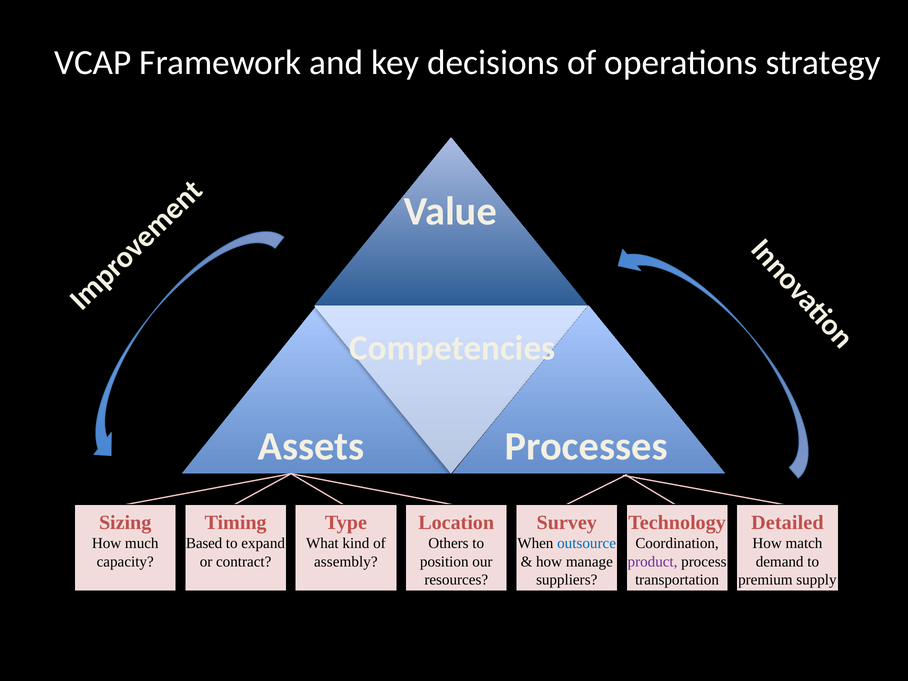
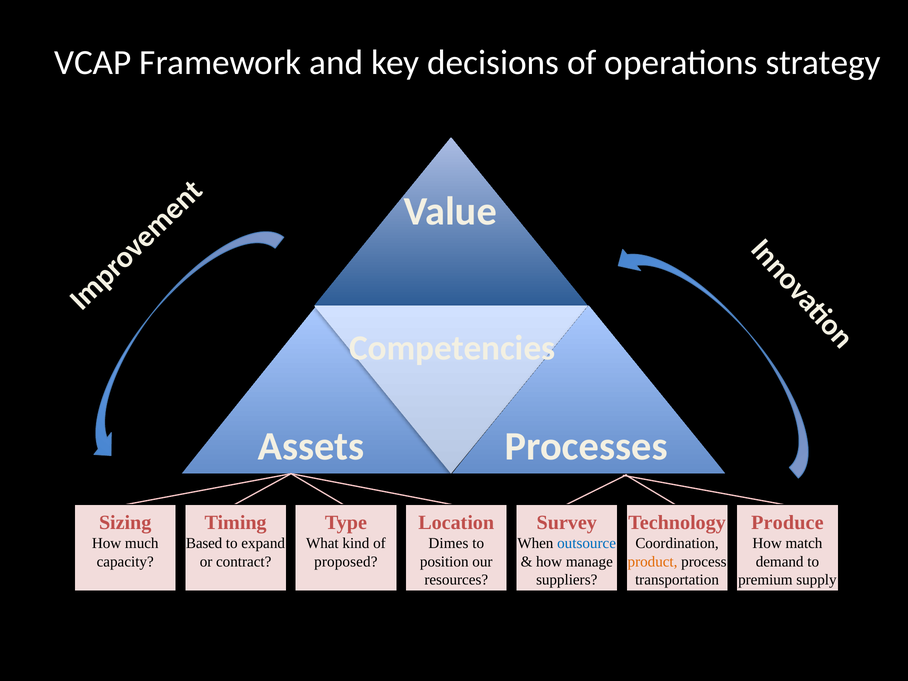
Detailed: Detailed -> Produce
Others: Others -> Dimes
assembly: assembly -> proposed
product colour: purple -> orange
